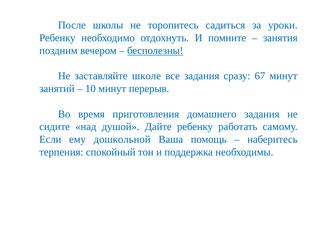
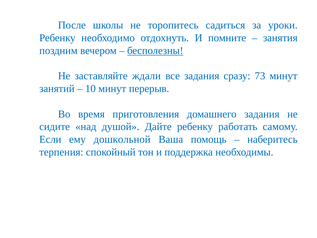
школе: школе -> ждали
67: 67 -> 73
